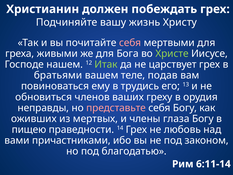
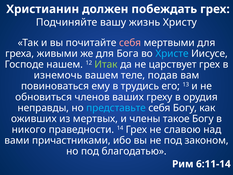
Христе colour: light green -> light blue
братьями: братьями -> изнемочь
представьте colour: pink -> light blue
глаза: глаза -> такое
пищею: пищею -> никого
любовь: любовь -> славою
